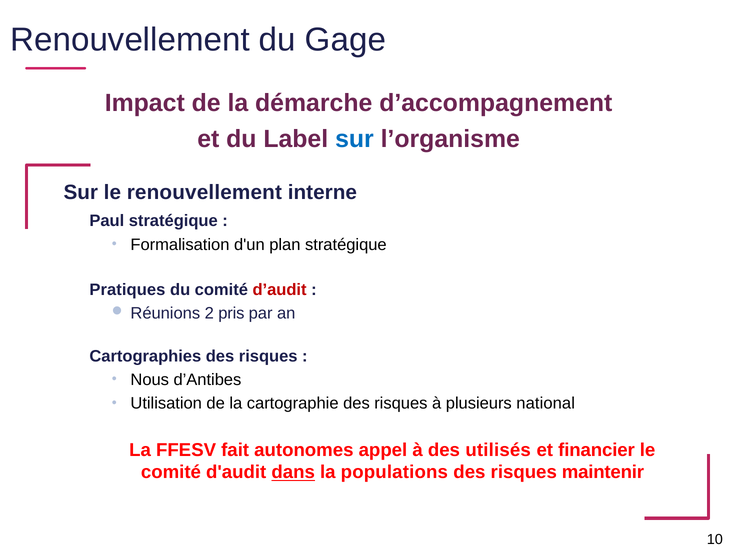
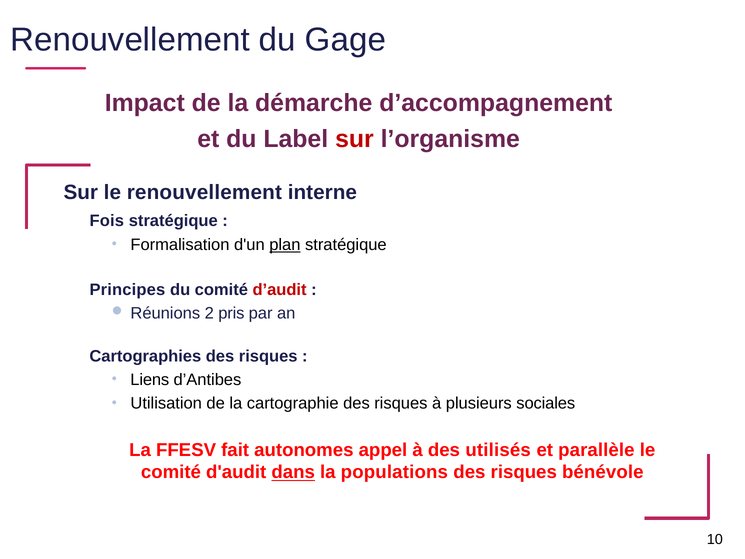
sur at (354, 139) colour: blue -> red
Paul: Paul -> Fois
plan underline: none -> present
Pratiques: Pratiques -> Principes
Nous: Nous -> Liens
national: national -> sociales
financier: financier -> parallèle
maintenir: maintenir -> bénévole
